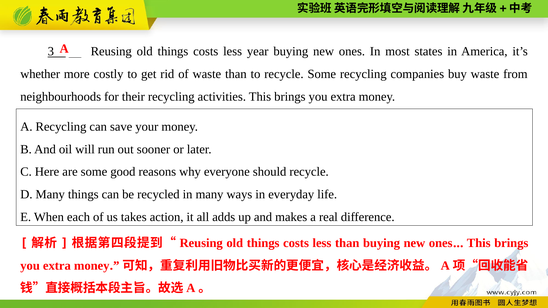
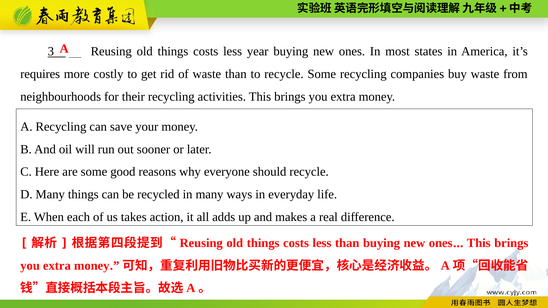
whether: whether -> requires
